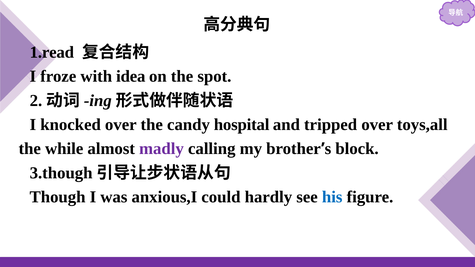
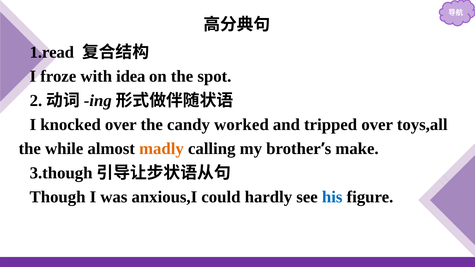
hospital: hospital -> worked
madly colour: purple -> orange
block: block -> make
